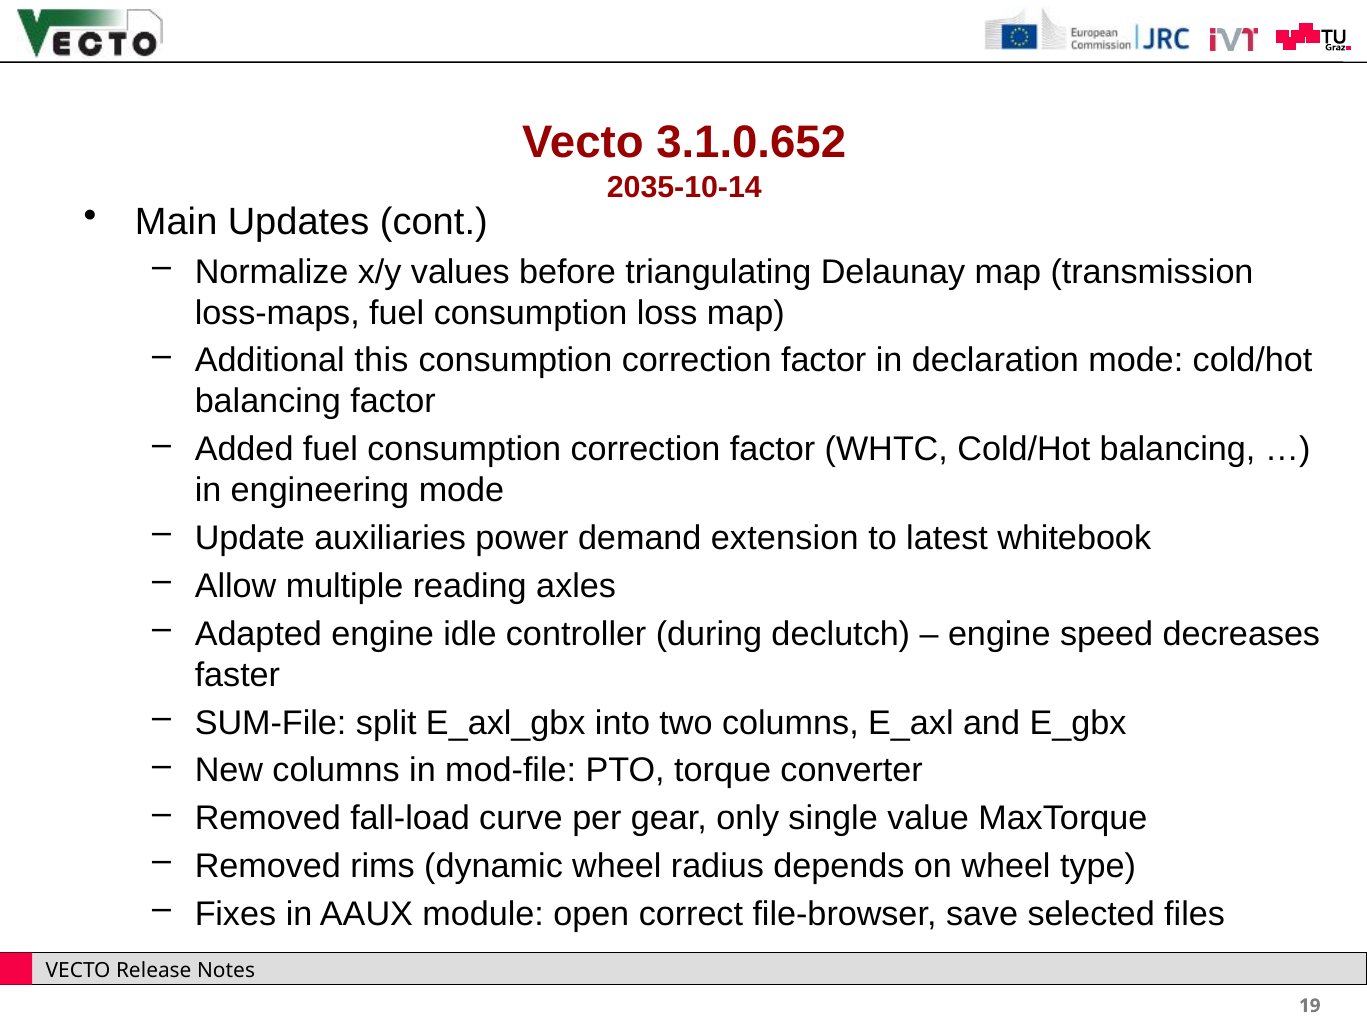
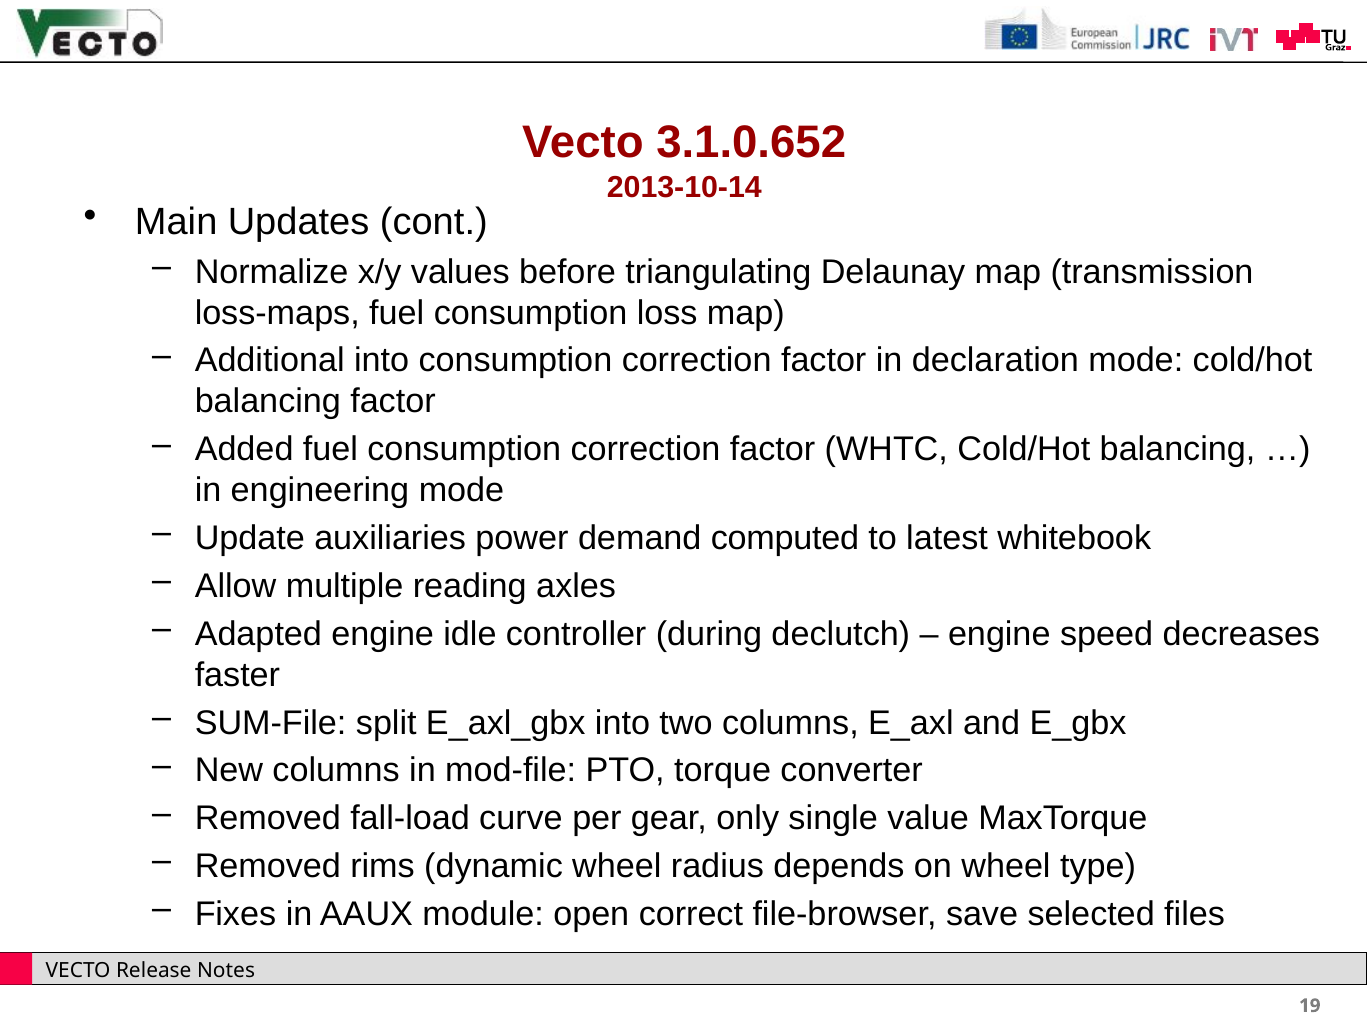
2035-10-14: 2035-10-14 -> 2013-10-14
Additional this: this -> into
extension: extension -> computed
